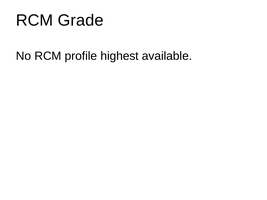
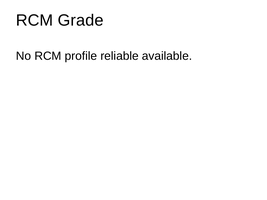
highest: highest -> reliable
